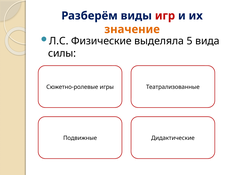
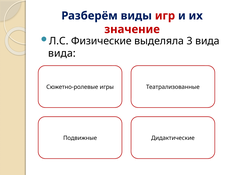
значение colour: orange -> red
5: 5 -> 3
силы at (62, 53): силы -> вида
